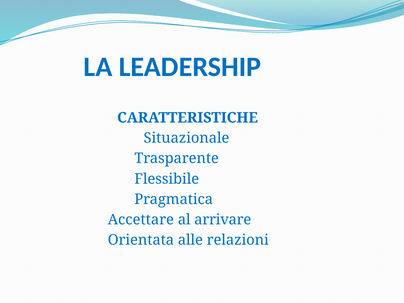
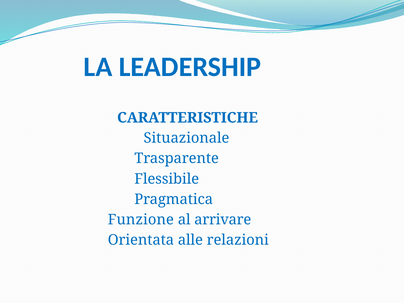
Accettare: Accettare -> Funzione
